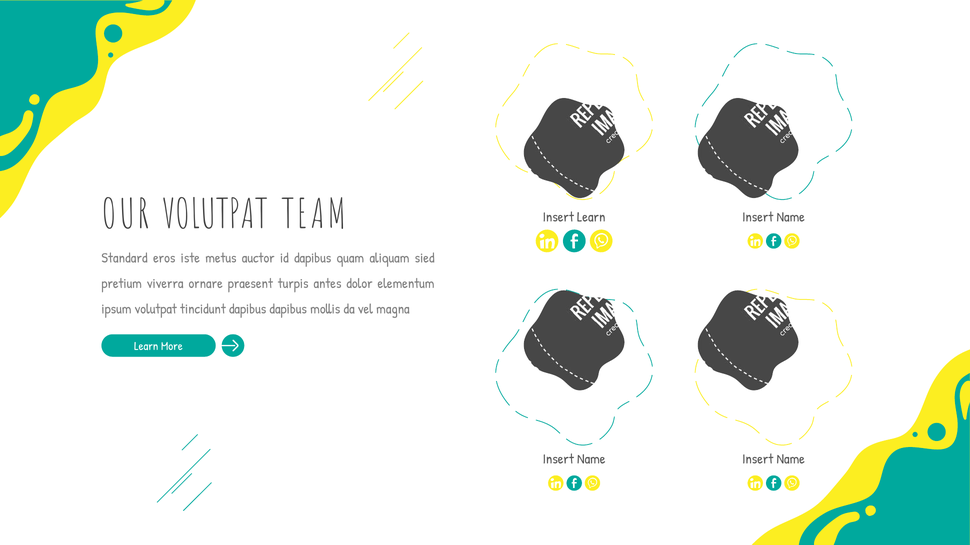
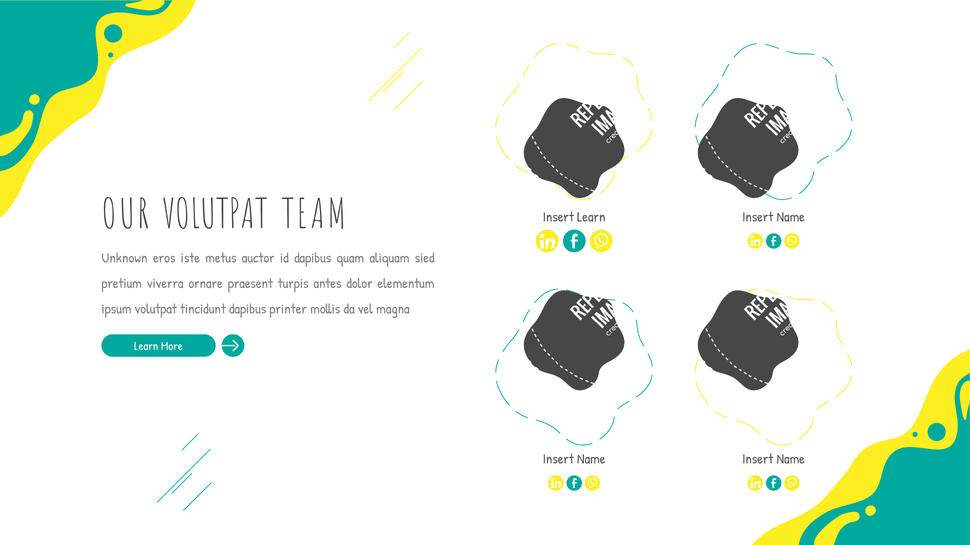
Standard: Standard -> Unknown
dapibus dapibus: dapibus -> printer
